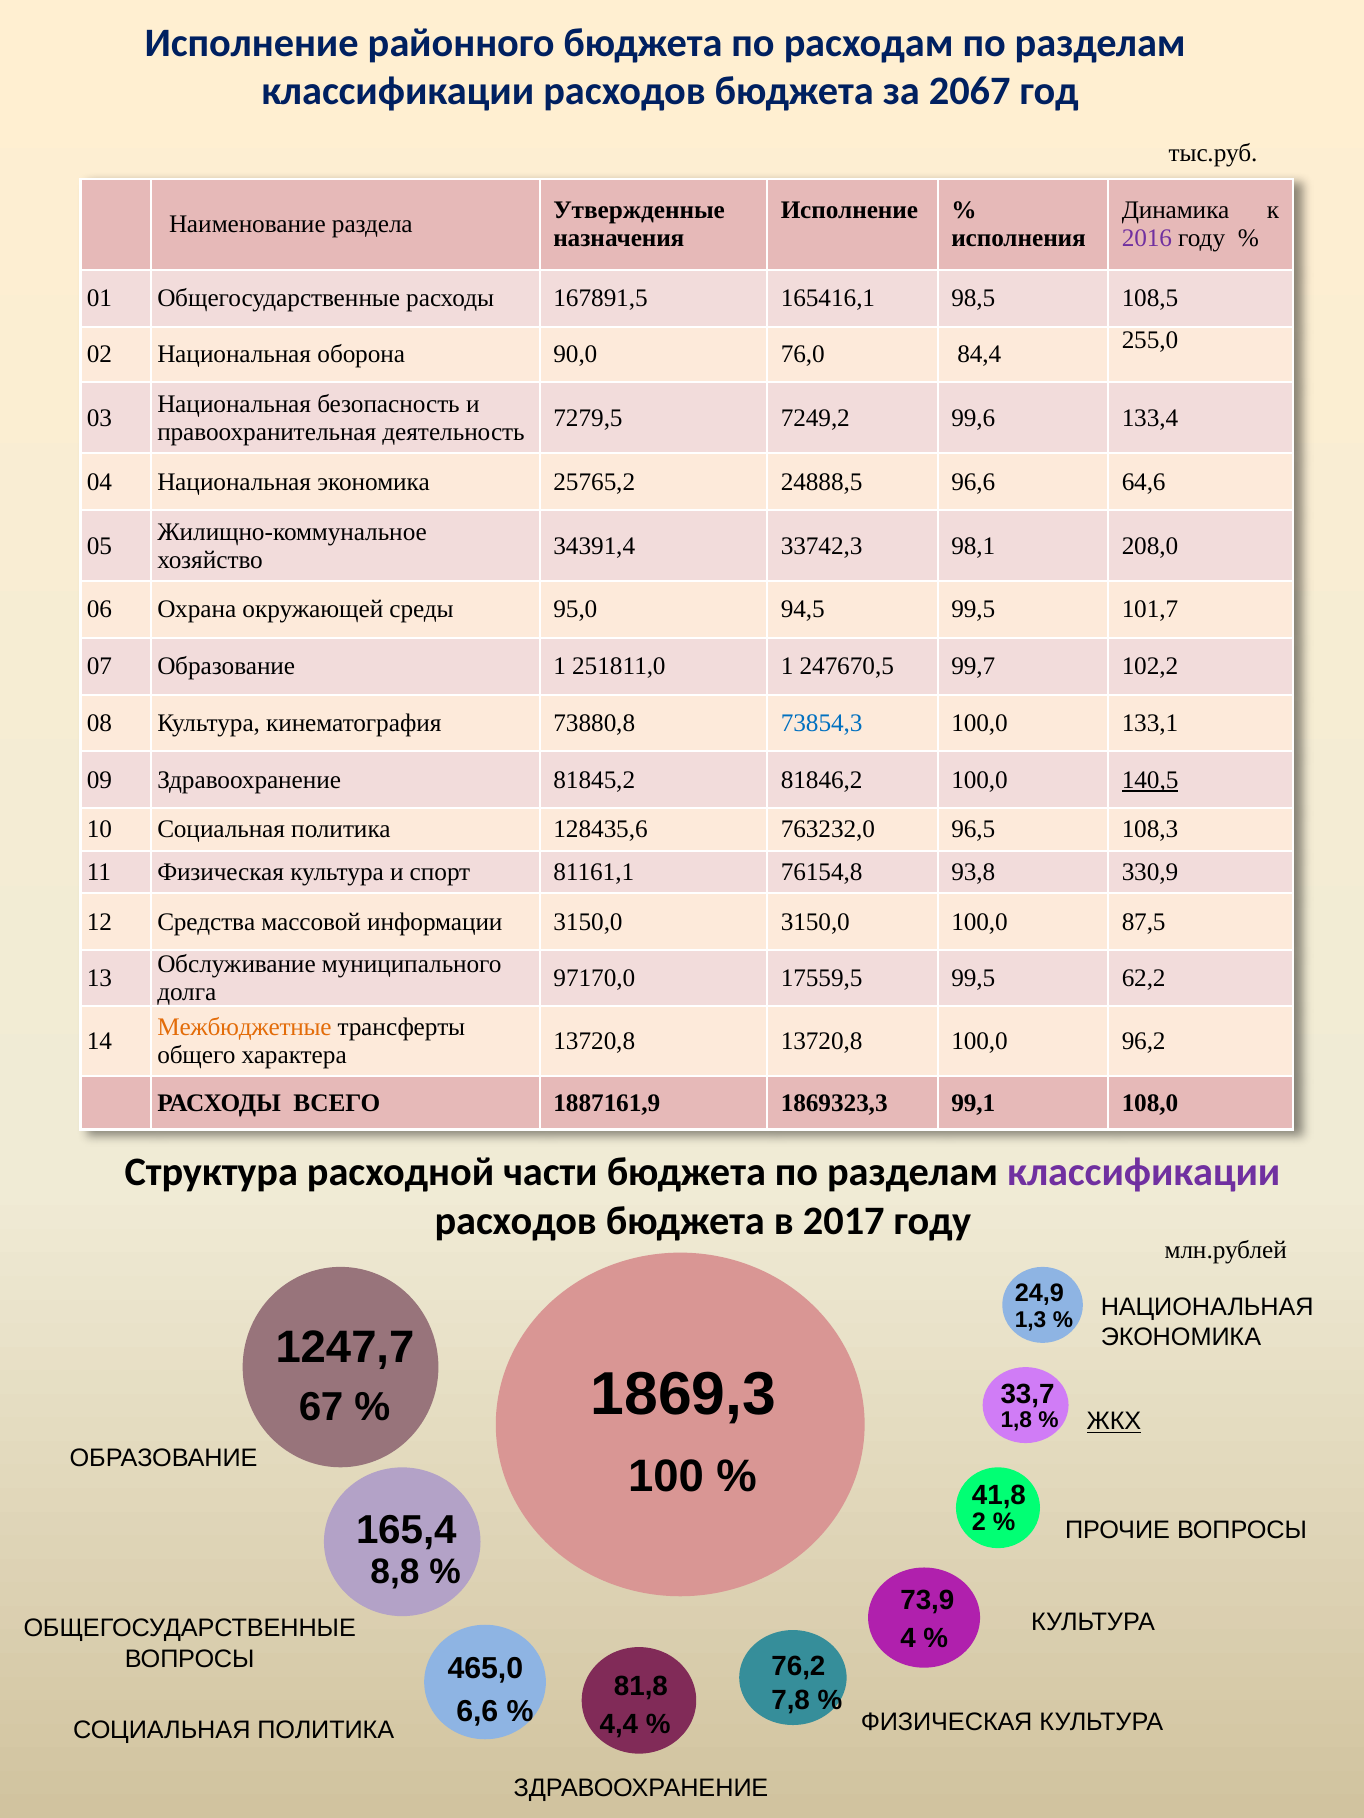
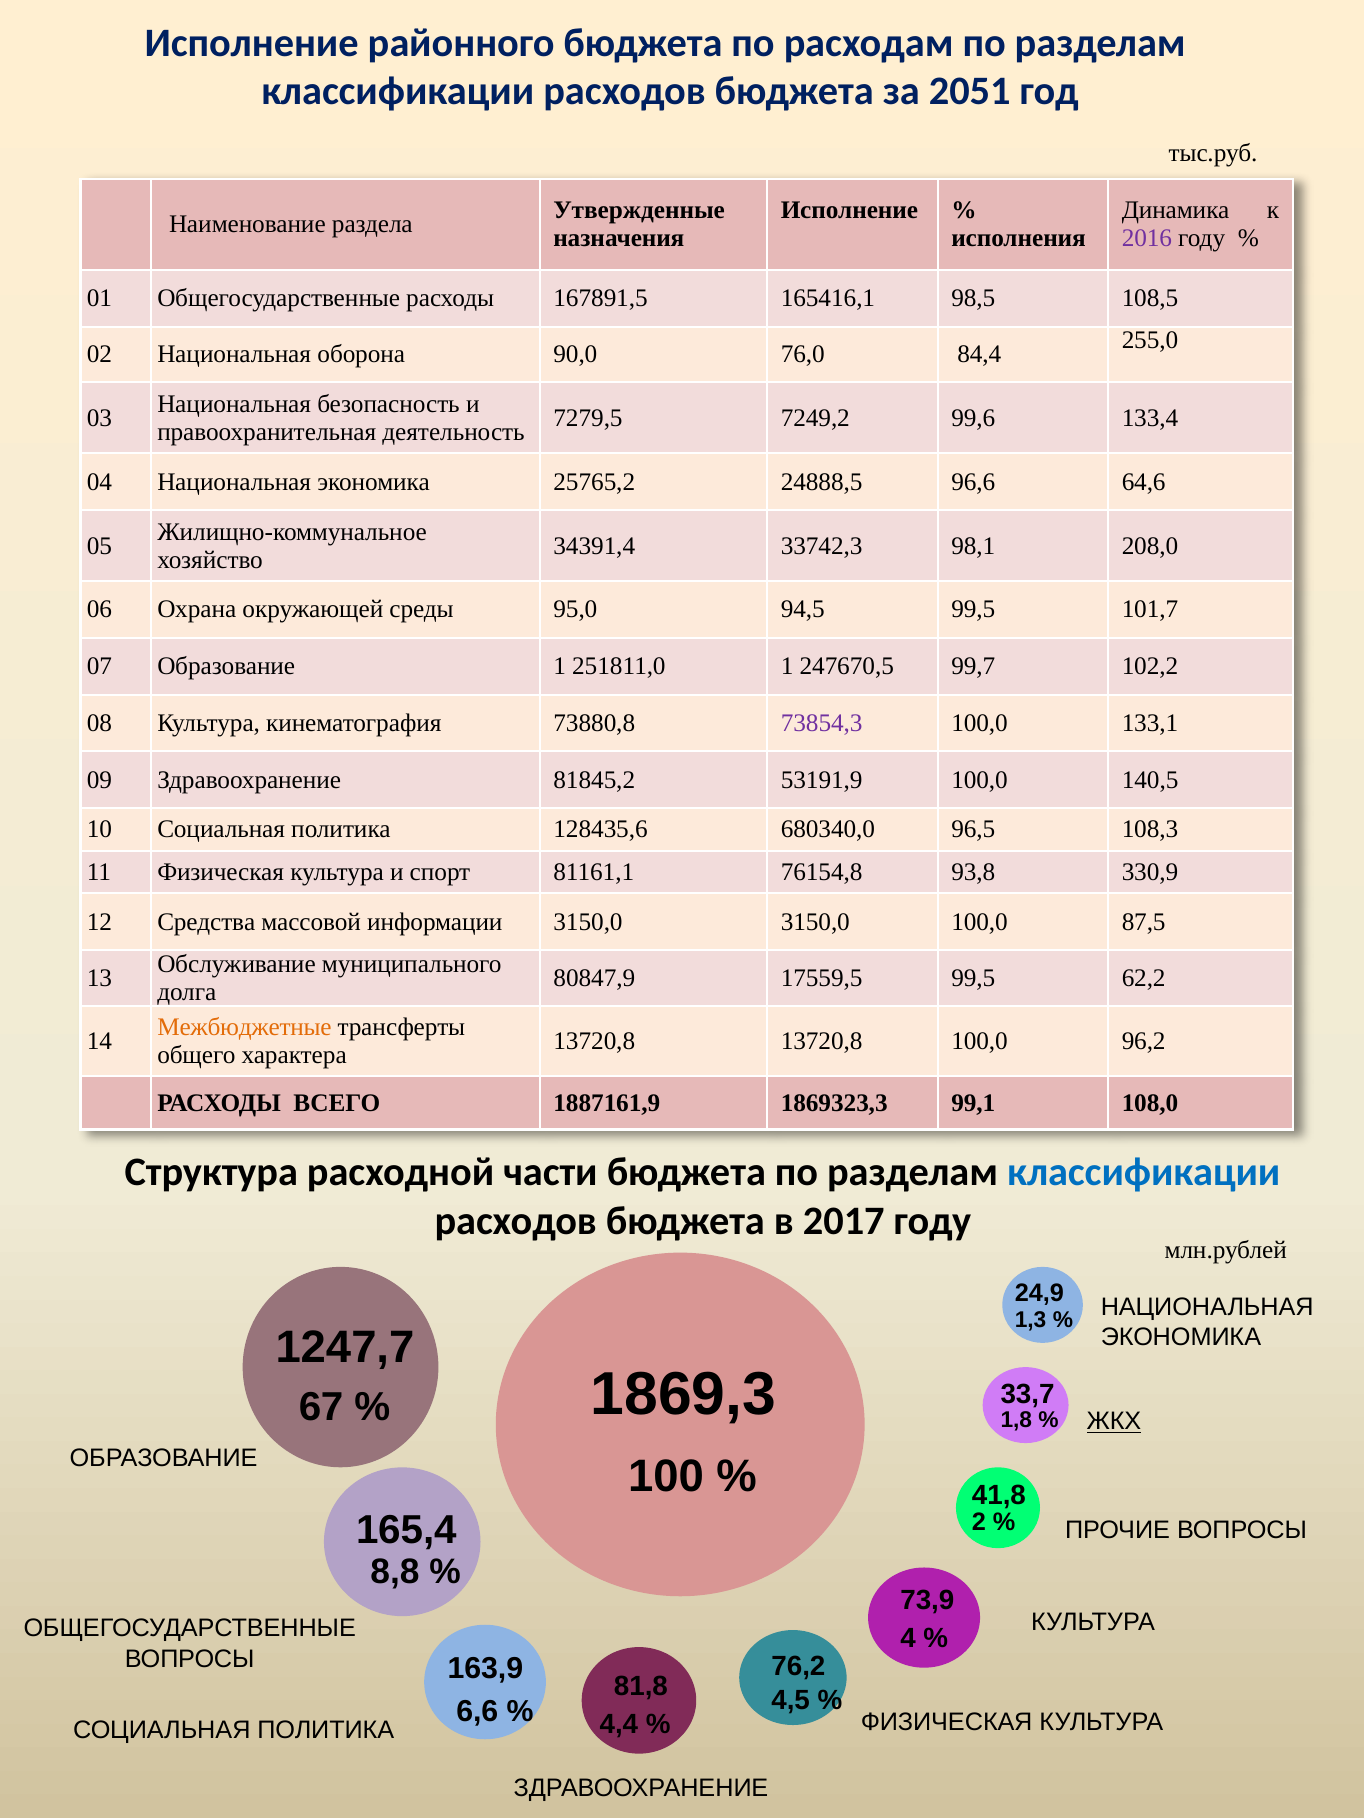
2067: 2067 -> 2051
73854,3 colour: blue -> purple
81846,2: 81846,2 -> 53191,9
140,5 underline: present -> none
763232,0: 763232,0 -> 680340,0
97170,0: 97170,0 -> 80847,9
классификации at (1144, 1173) colour: purple -> blue
465,0: 465,0 -> 163,9
7,8: 7,8 -> 4,5
